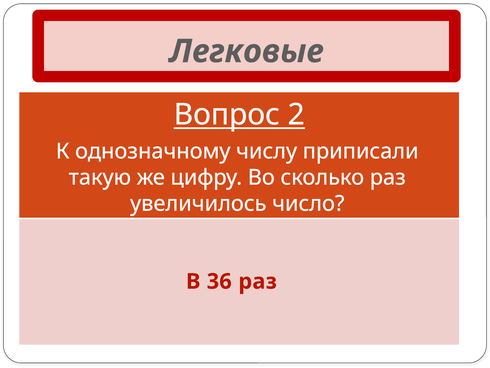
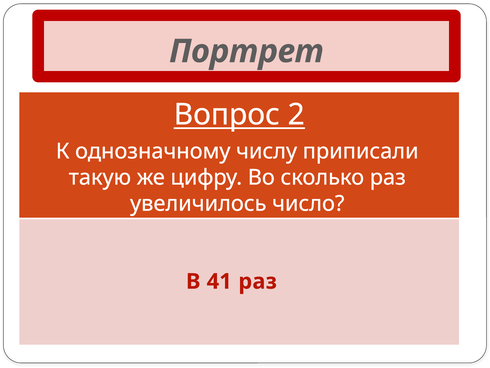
Легковые: Легковые -> Портрет
36: 36 -> 41
